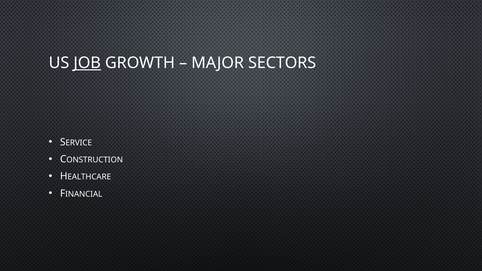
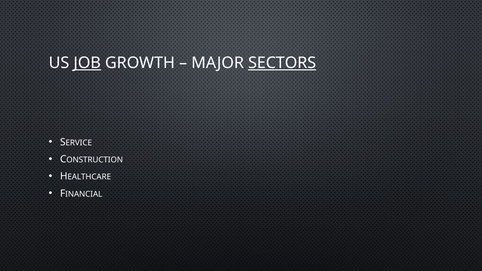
SECTORS underline: none -> present
